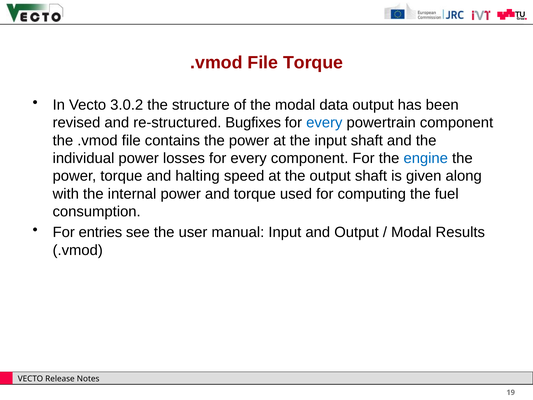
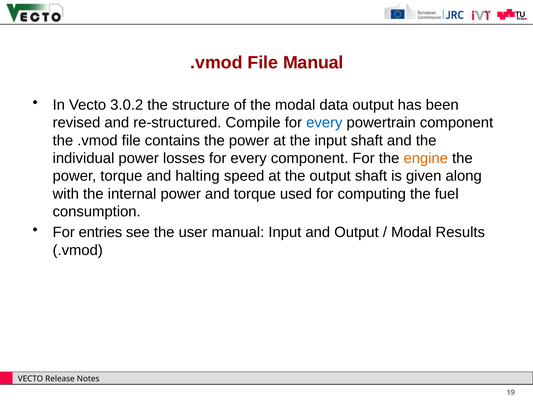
File Torque: Torque -> Manual
Bugfixes: Bugfixes -> Compile
engine colour: blue -> orange
